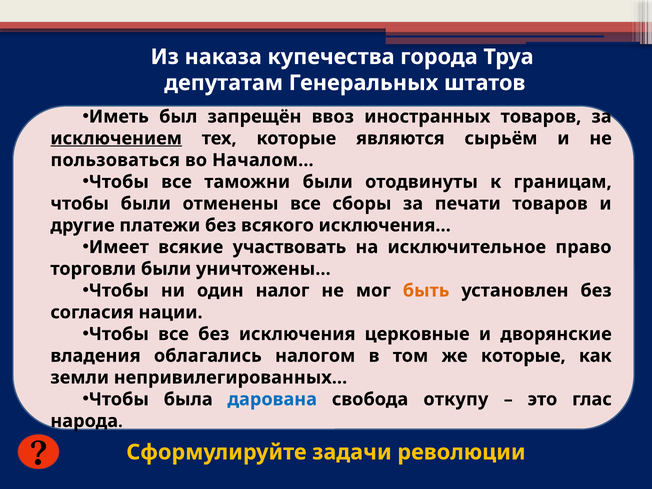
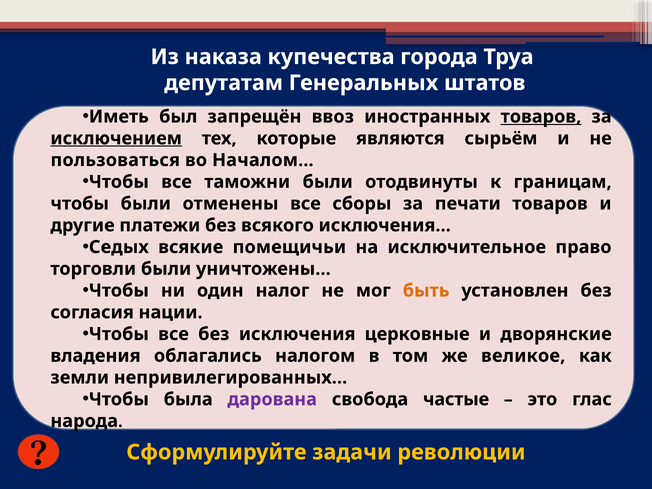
товаров at (541, 117) underline: none -> present
Имеет: Имеет -> Седых
участвовать: участвовать -> помещичьи
же которые: которые -> великое
дарована colour: blue -> purple
откупу: откупу -> частые
